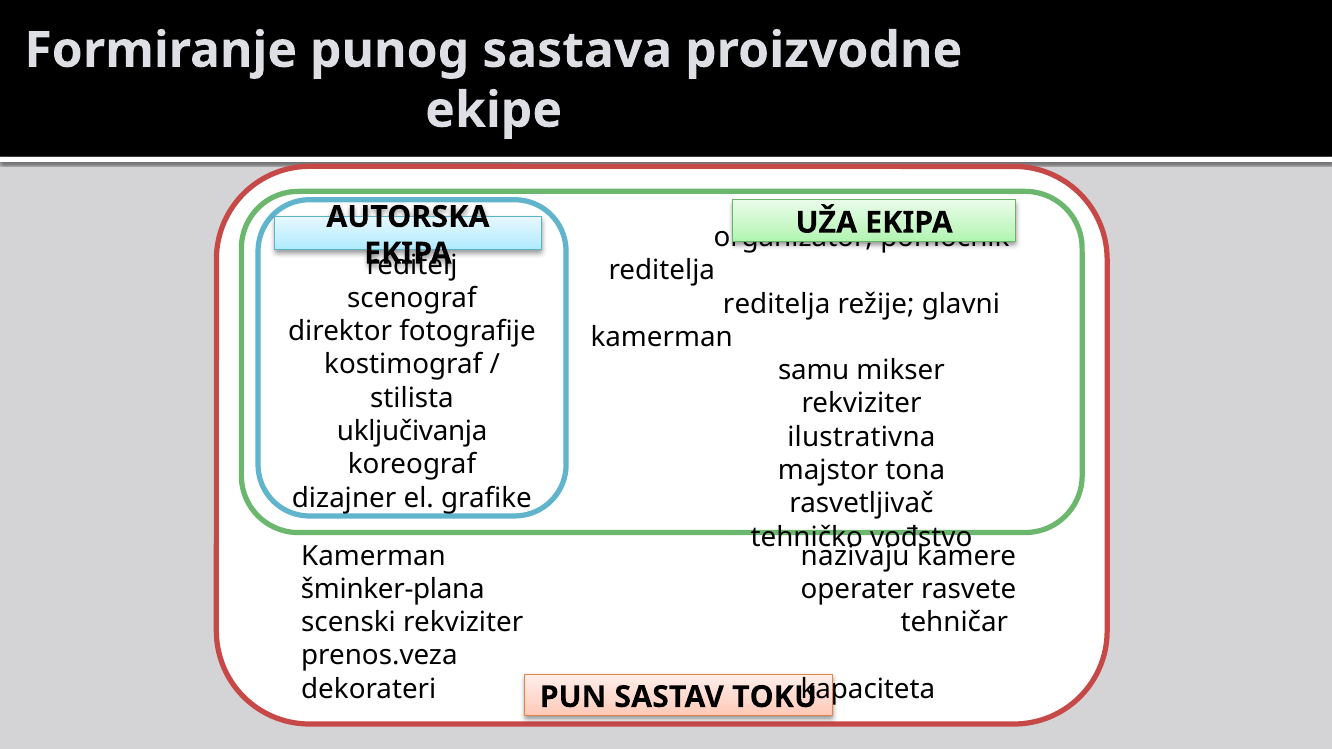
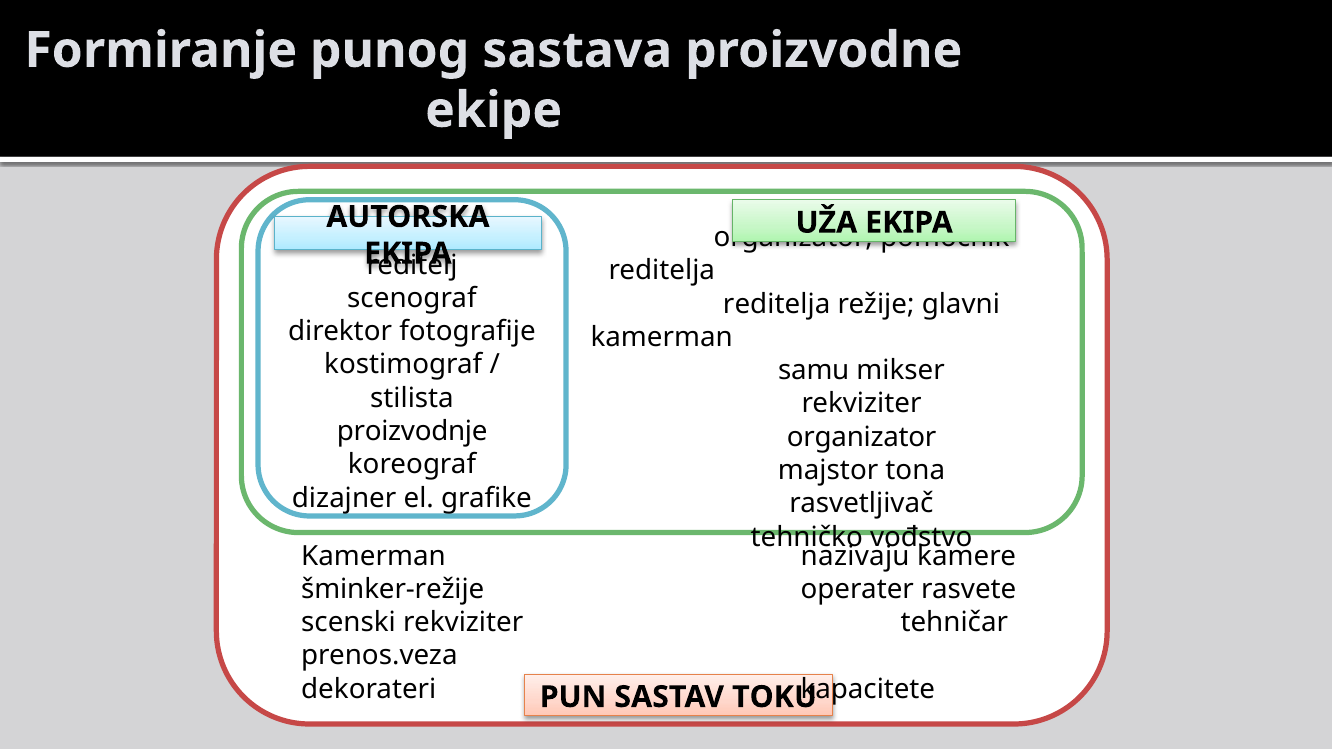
uključivanja: uključivanja -> proizvodnje
ilustrativna at (861, 437): ilustrativna -> organizator
šminker-plana: šminker-plana -> šminker-režije
kapaciteta: kapaciteta -> kapacitete
